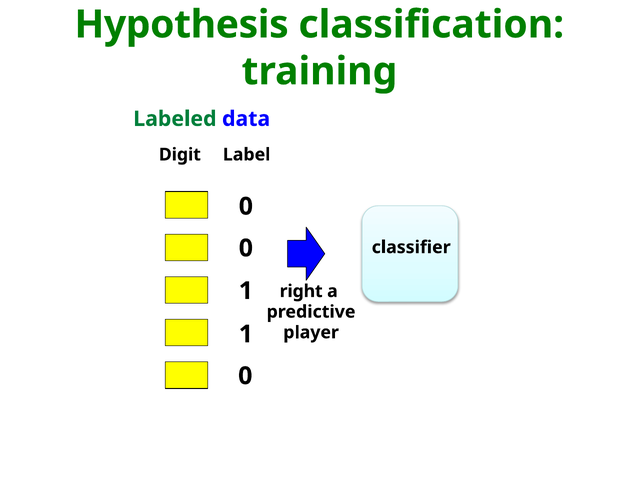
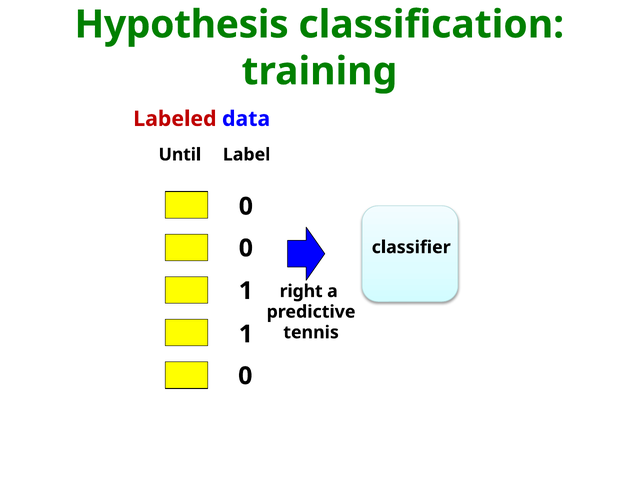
Labeled colour: green -> red
Digit: Digit -> Until
player: player -> tennis
